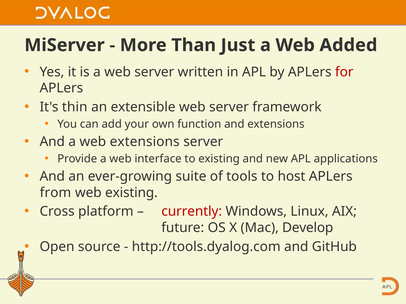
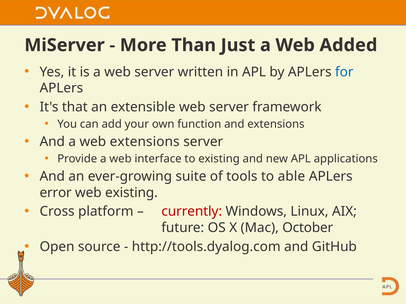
for colour: red -> blue
thin: thin -> that
host: host -> able
from: from -> error
Develop: Develop -> October
